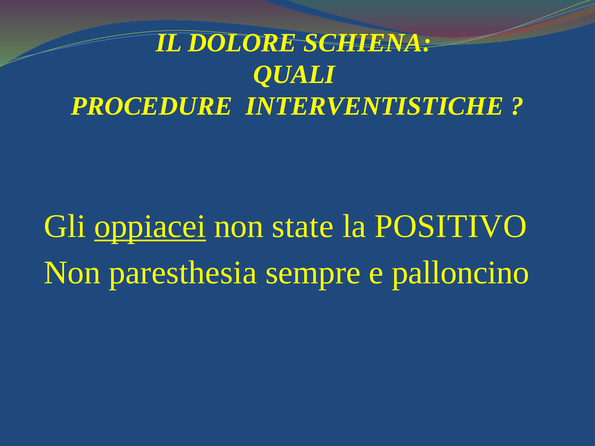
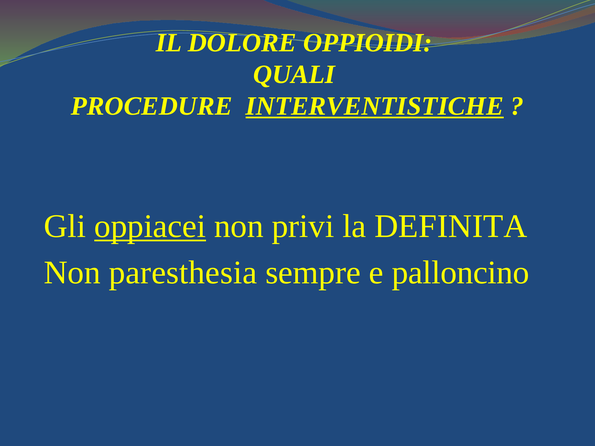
SCHIENA: SCHIENA -> OPPIOIDI
INTERVENTISTICHE underline: none -> present
state: state -> privi
POSITIVO: POSITIVO -> DEFINITA
